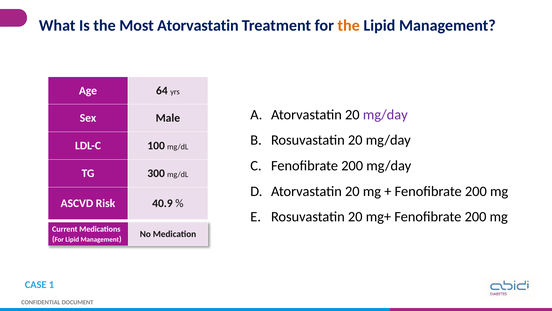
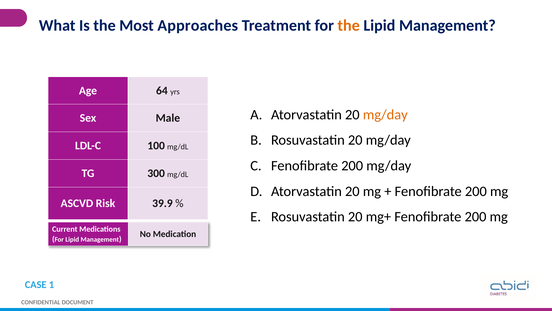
Most Atorvastatin: Atorvastatin -> Approaches
mg/day at (385, 114) colour: purple -> orange
40.9: 40.9 -> 39.9
